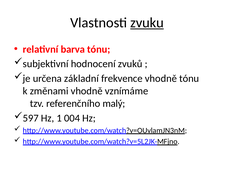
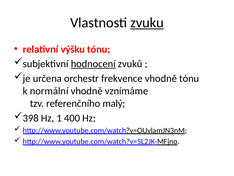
barva: barva -> výšku
hodnocení underline: none -> present
základní: základní -> orchestr
změnami: změnami -> normální
597: 597 -> 398
004: 004 -> 400
